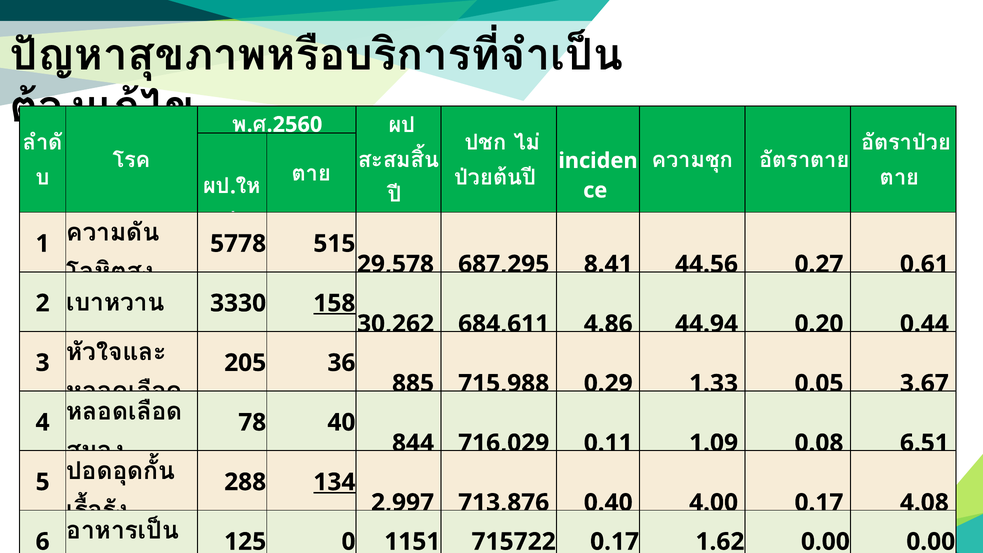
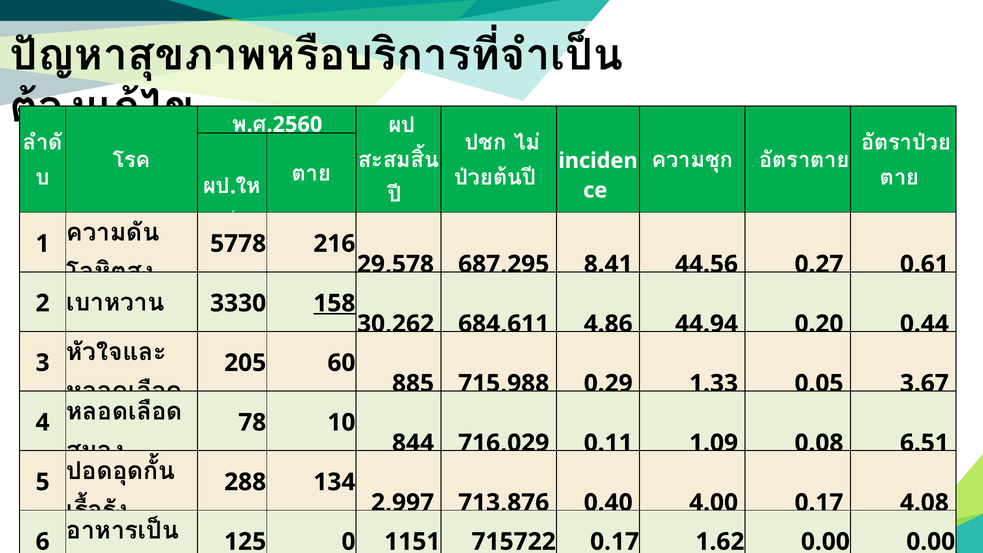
515: 515 -> 216
36: 36 -> 60
78 40: 40 -> 10
134 underline: present -> none
